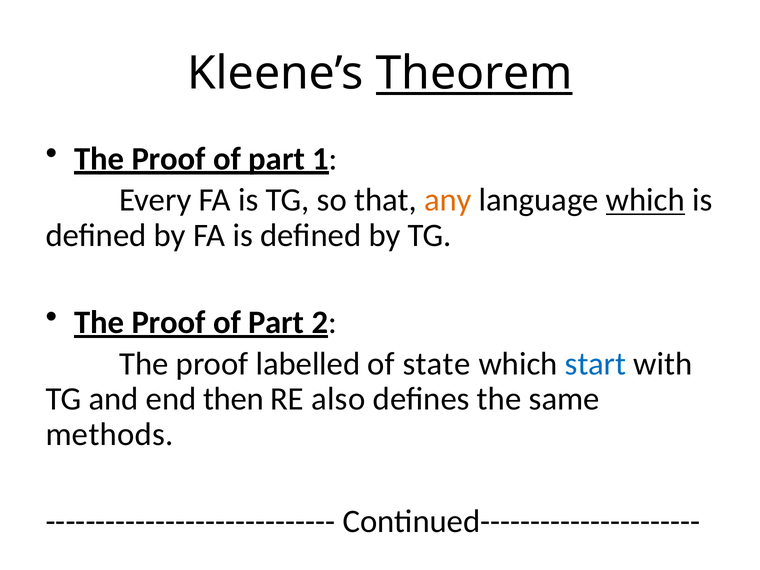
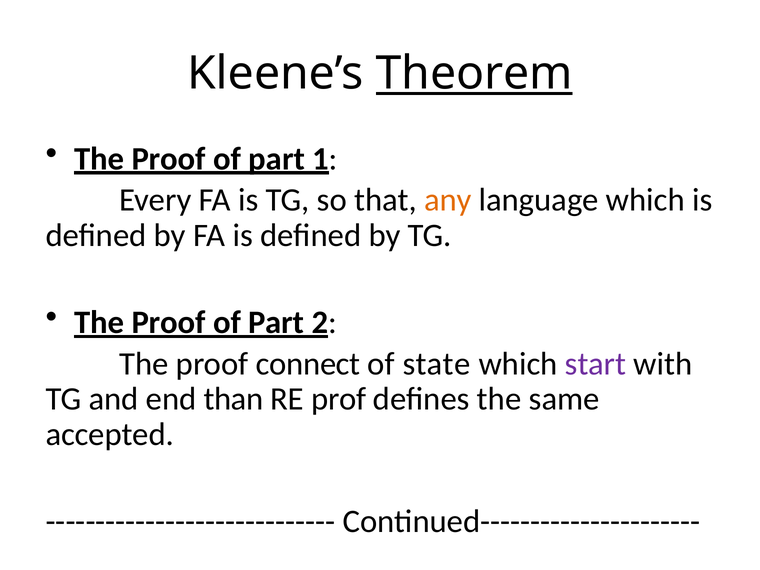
which at (645, 200) underline: present -> none
labelled: labelled -> connect
start colour: blue -> purple
then: then -> than
also: also -> prof
methods: methods -> accepted
